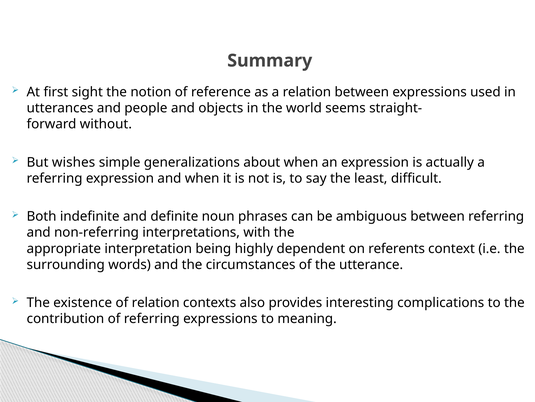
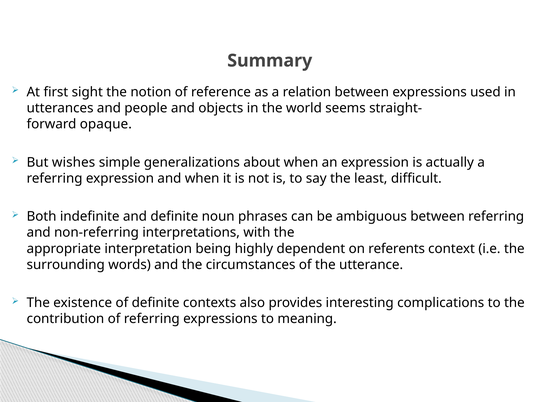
without: without -> opaque
of relation: relation -> definite
